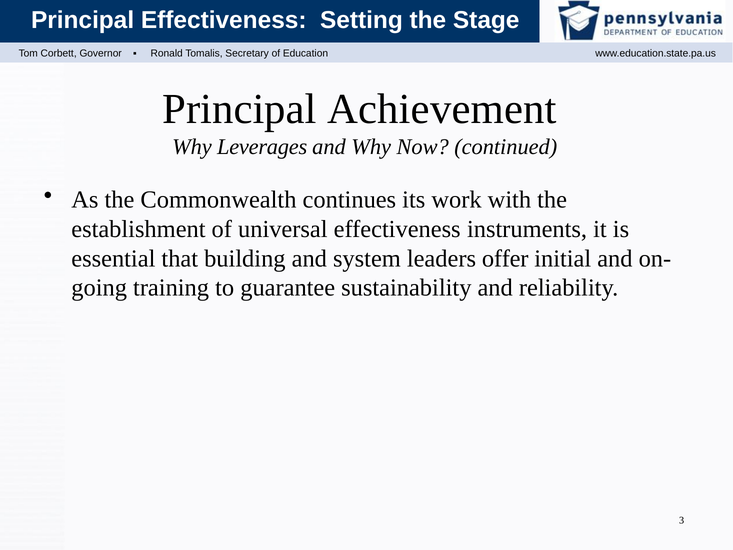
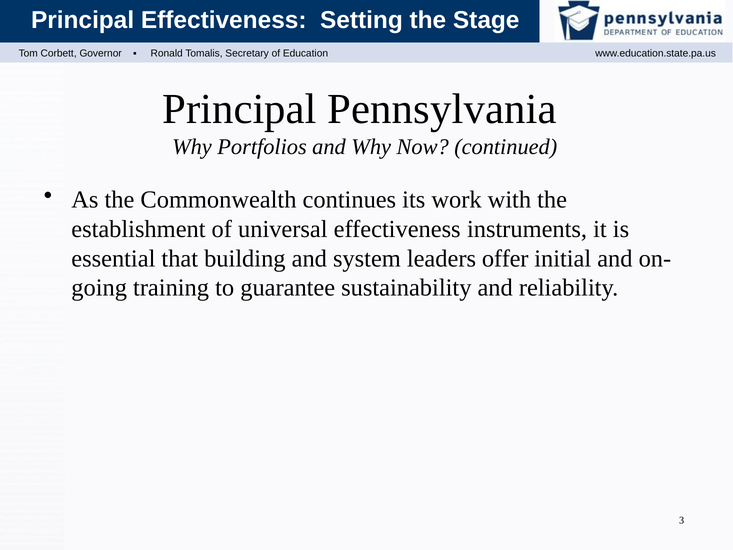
Achievement: Achievement -> Pennsylvania
Leverages: Leverages -> Portfolios
